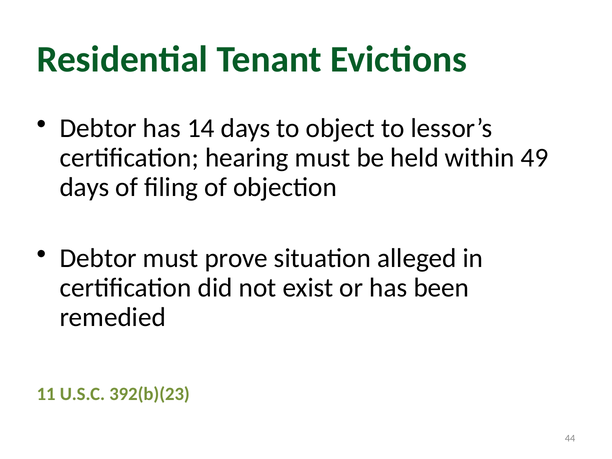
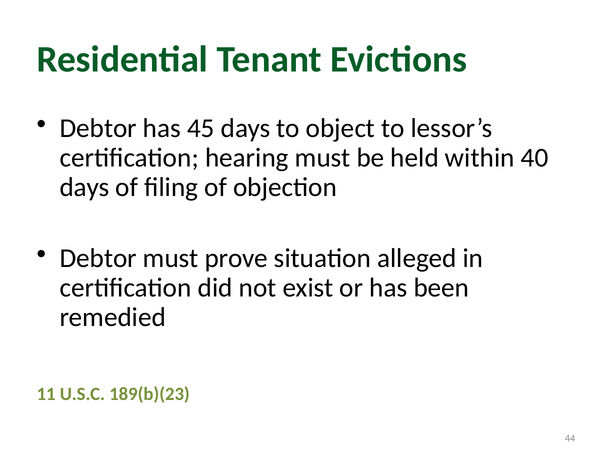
14: 14 -> 45
49: 49 -> 40
392(b)(23: 392(b)(23 -> 189(b)(23
